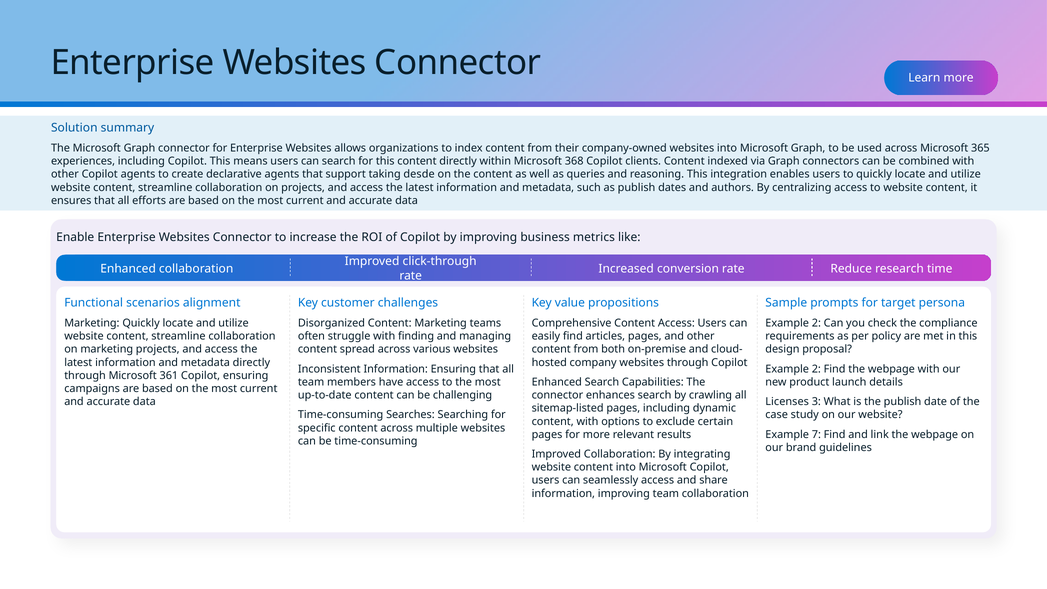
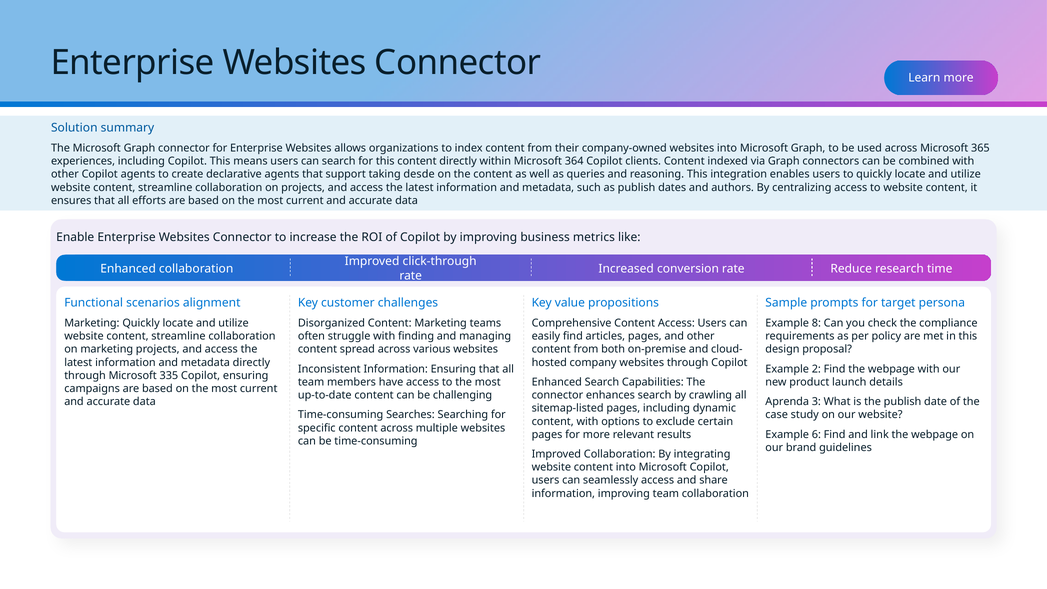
368: 368 -> 364
2 at (816, 323): 2 -> 8
361: 361 -> 335
Licenses: Licenses -> Aprenda
7: 7 -> 6
